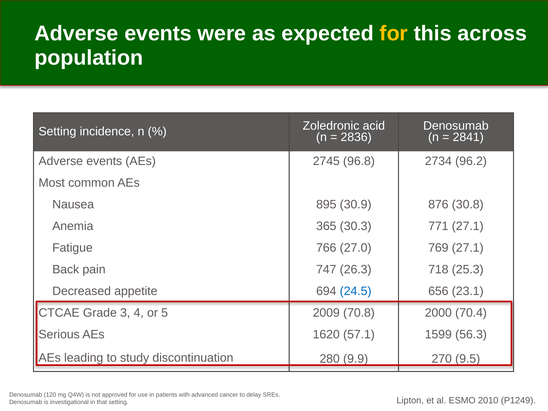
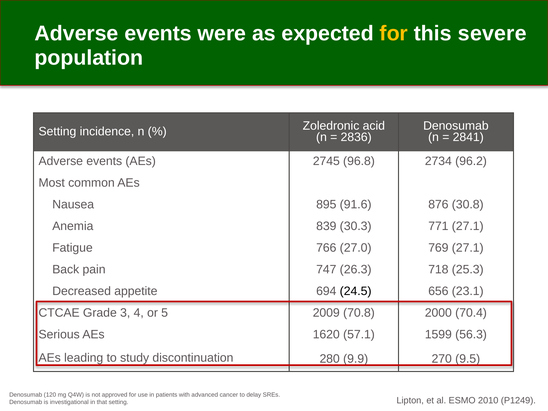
across: across -> severe
30.9: 30.9 -> 91.6
365: 365 -> 839
24.5 colour: blue -> black
